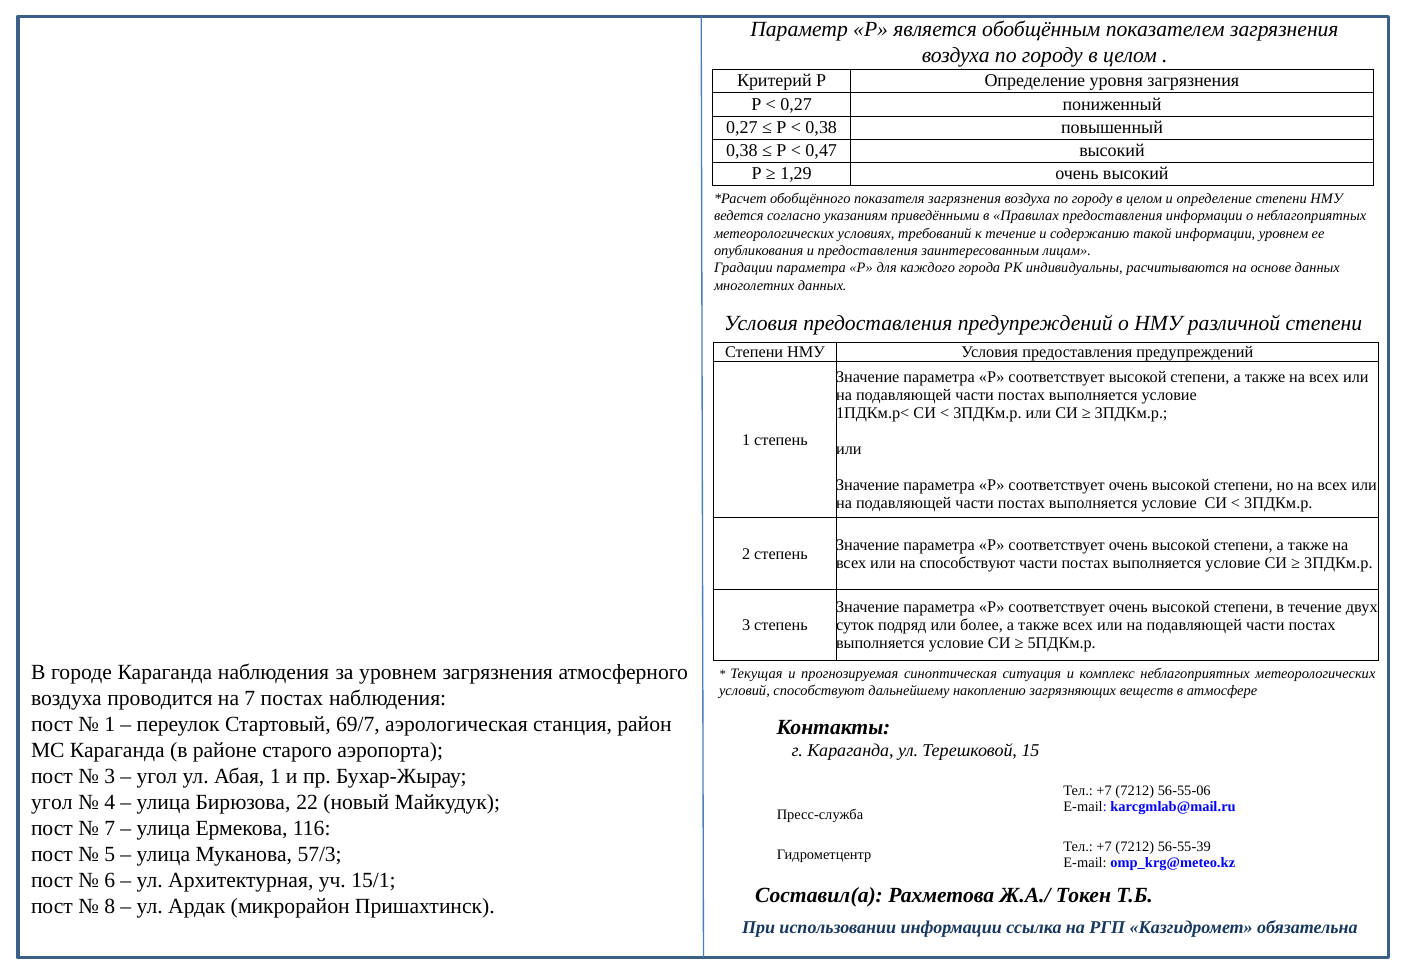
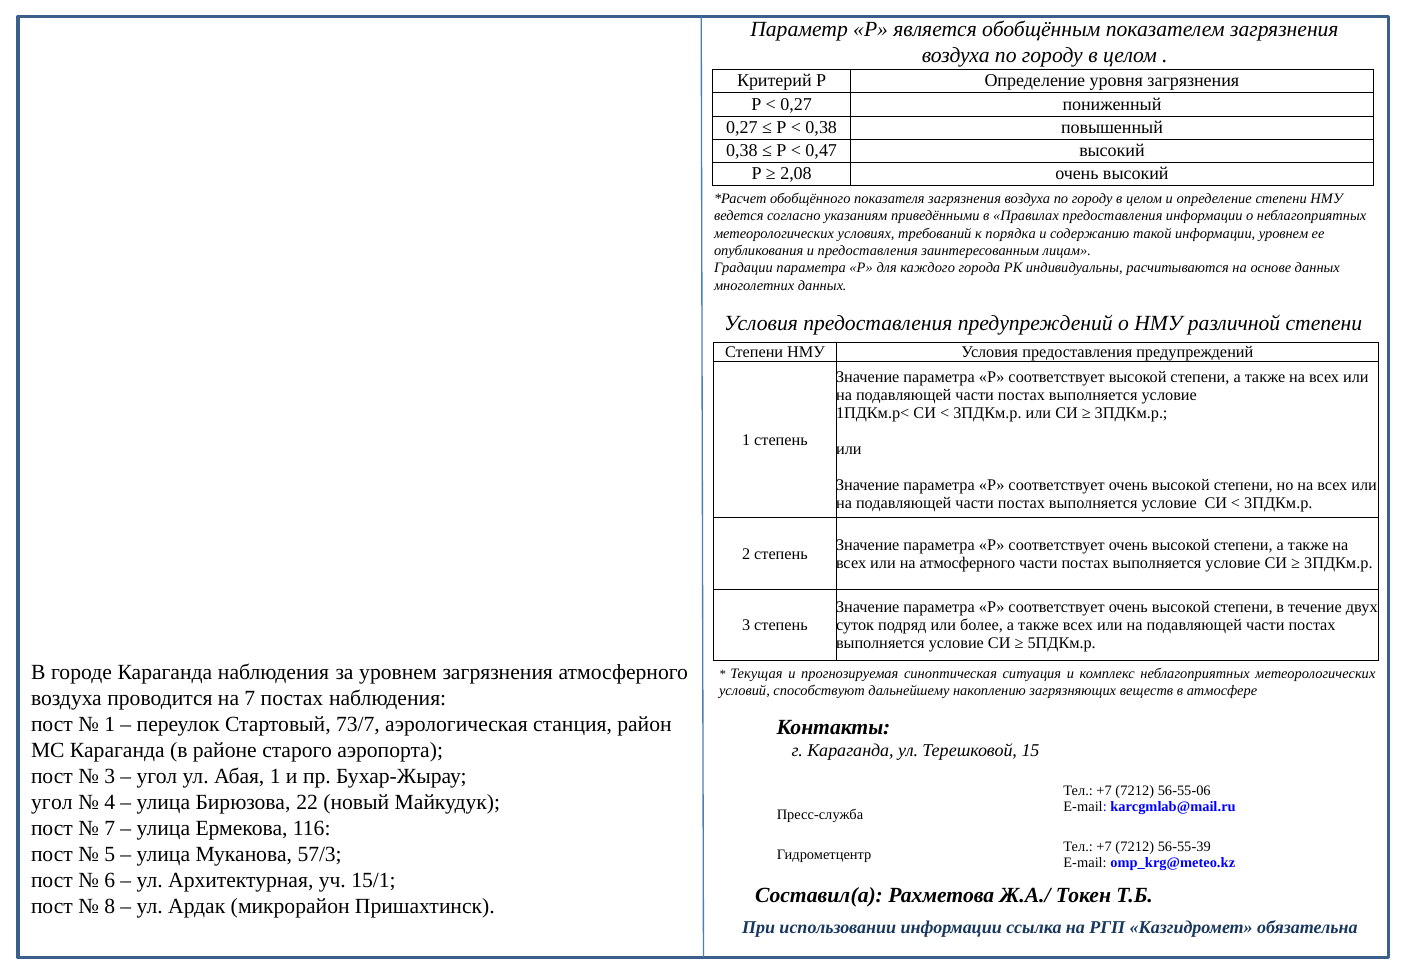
1,29: 1,29 -> 2,08
к течение: течение -> порядка
на способствуют: способствуют -> атмосферного
69/7: 69/7 -> 73/7
